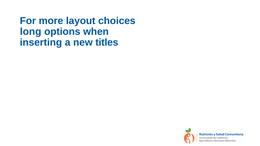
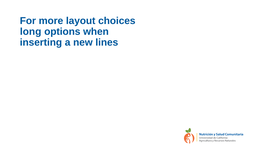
titles: titles -> lines
